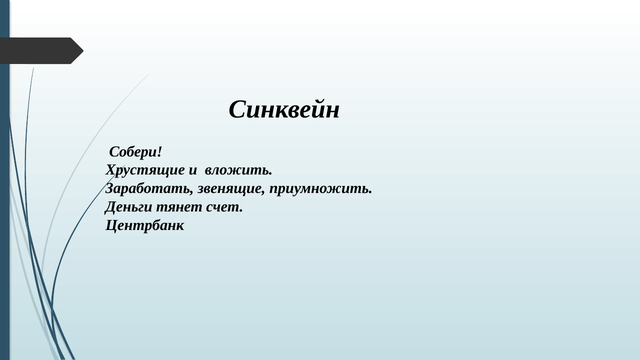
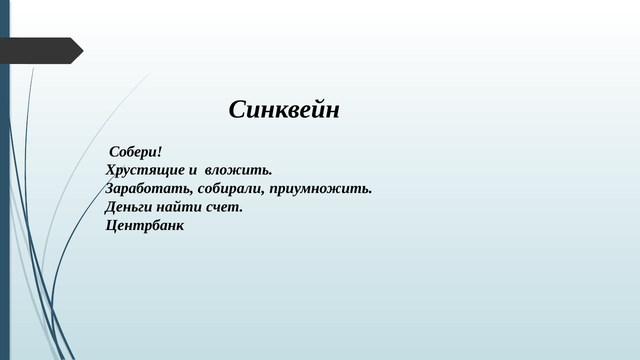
звенящие: звенящие -> собирали
тянет: тянет -> найти
